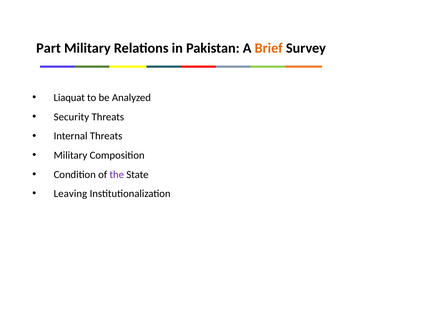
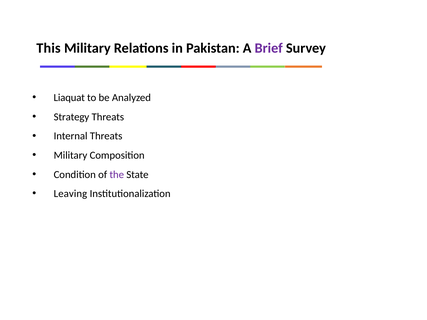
Part: Part -> This
Brief colour: orange -> purple
Security: Security -> Strategy
